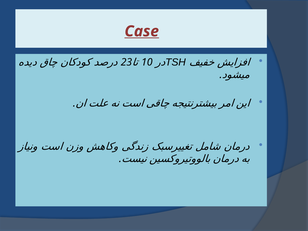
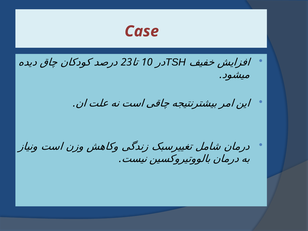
Case underline: present -> none
